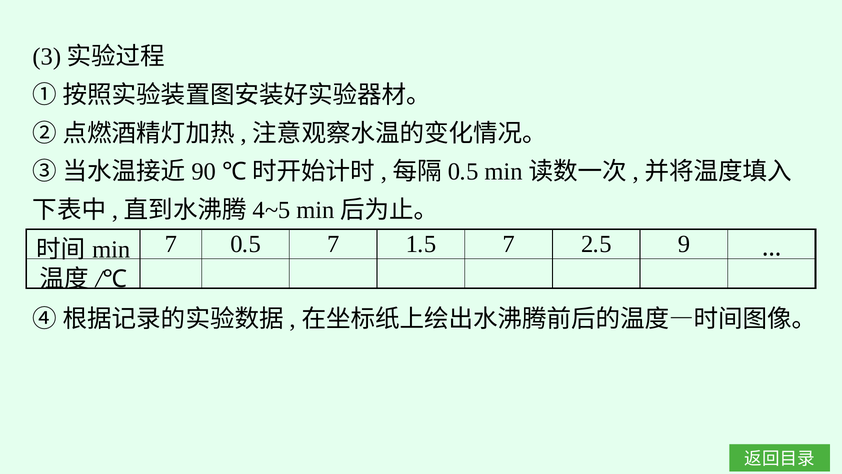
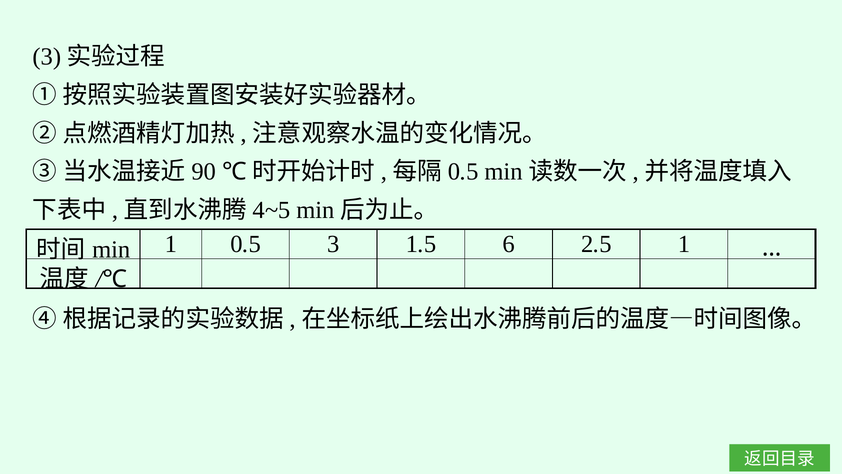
7 at (171, 244): 7 -> 1
0.5 7: 7 -> 3
1.5 7: 7 -> 6
2.5 9: 9 -> 1
